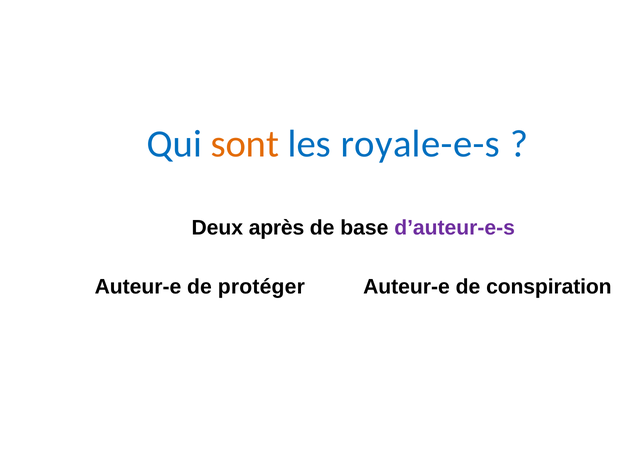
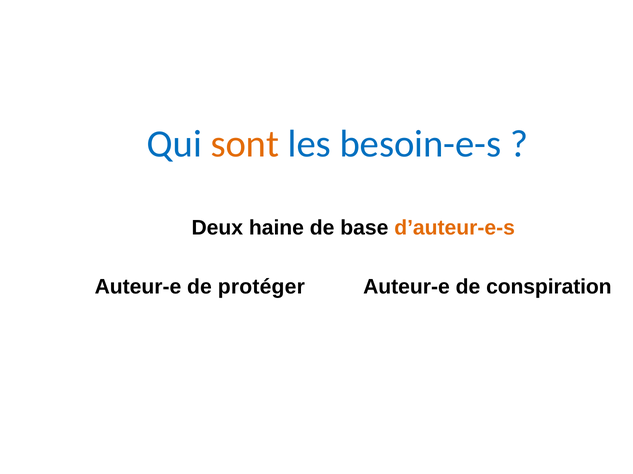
royale-e-s: royale-e-s -> besoin-e-s
après: après -> haine
d’auteur-e-s colour: purple -> orange
